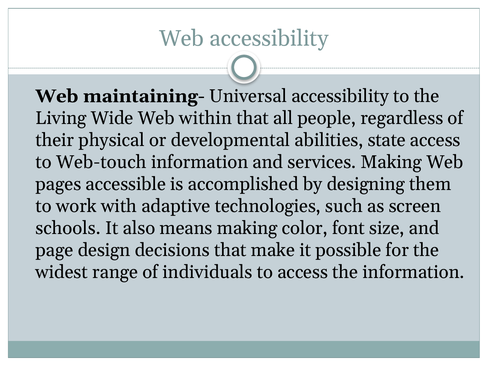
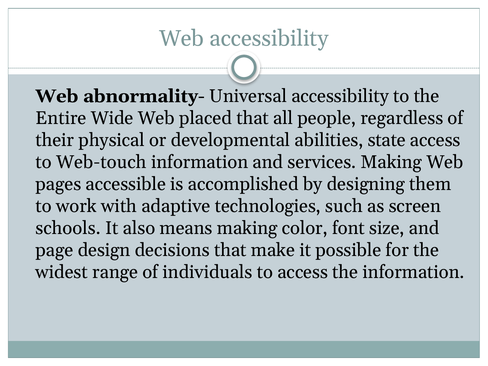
maintaining-: maintaining- -> abnormality-
Living: Living -> Entire
within: within -> placed
